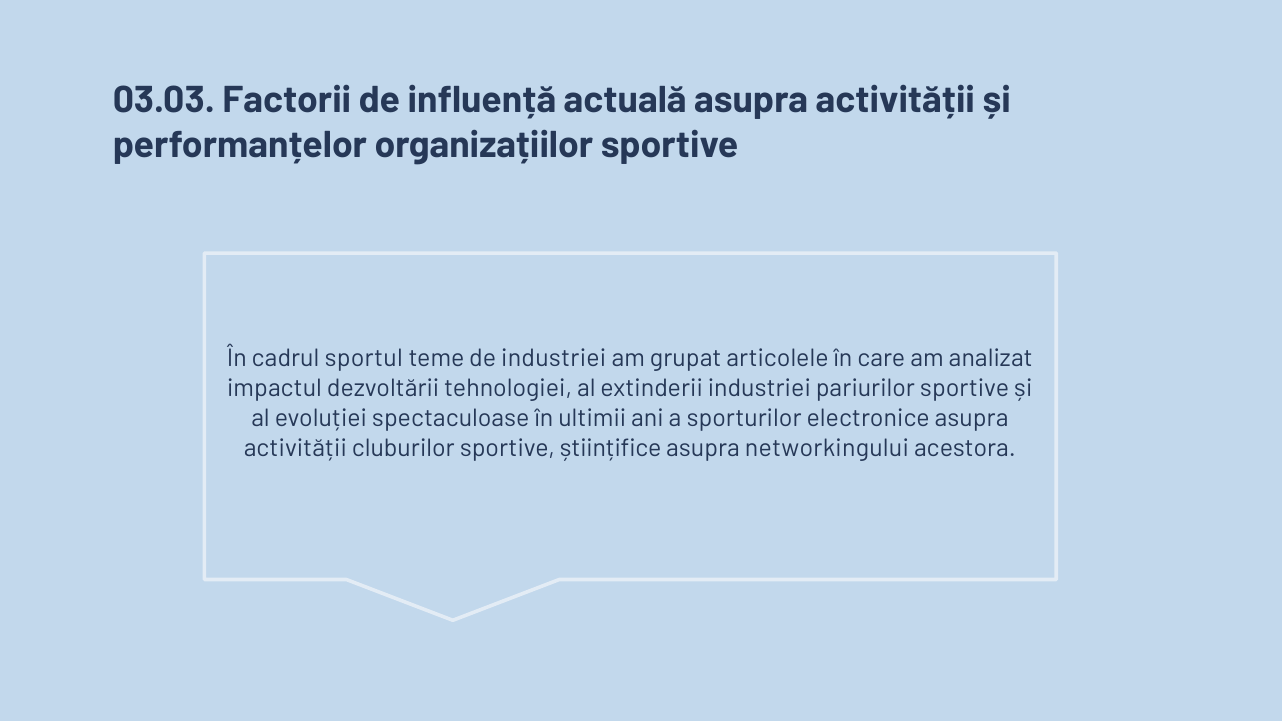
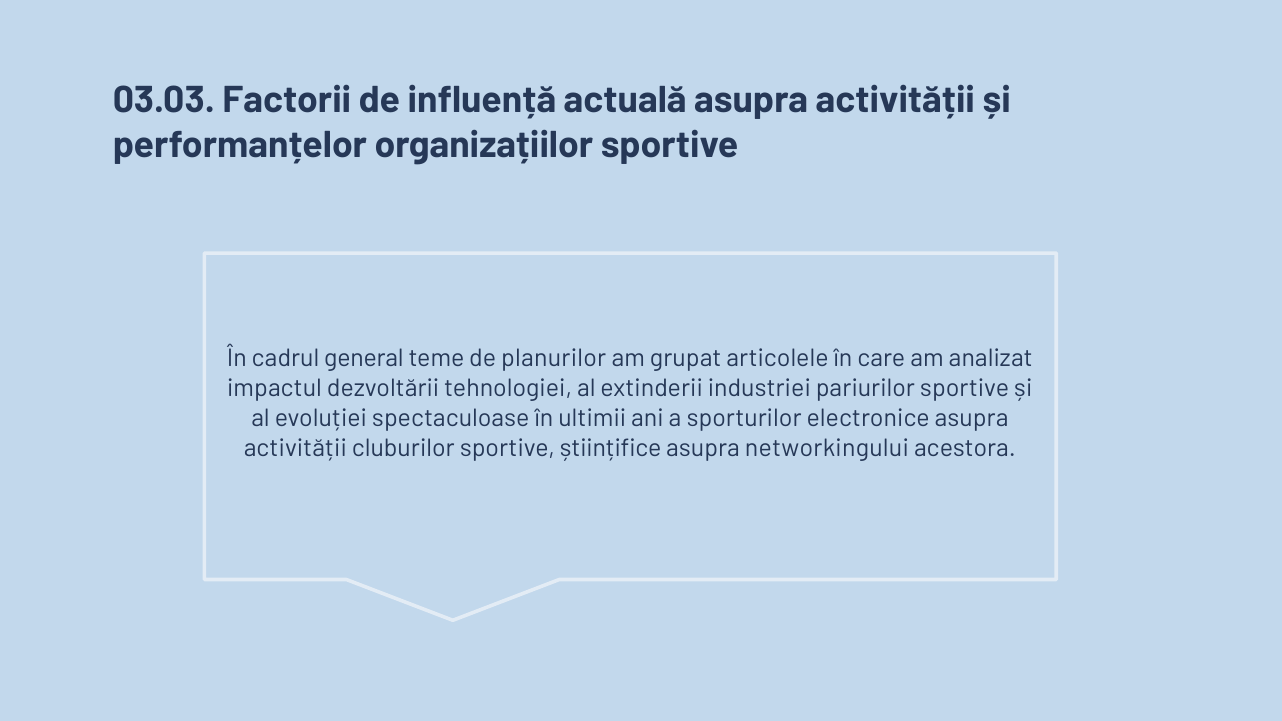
sportul: sportul -> general
de industriei: industriei -> planurilor
